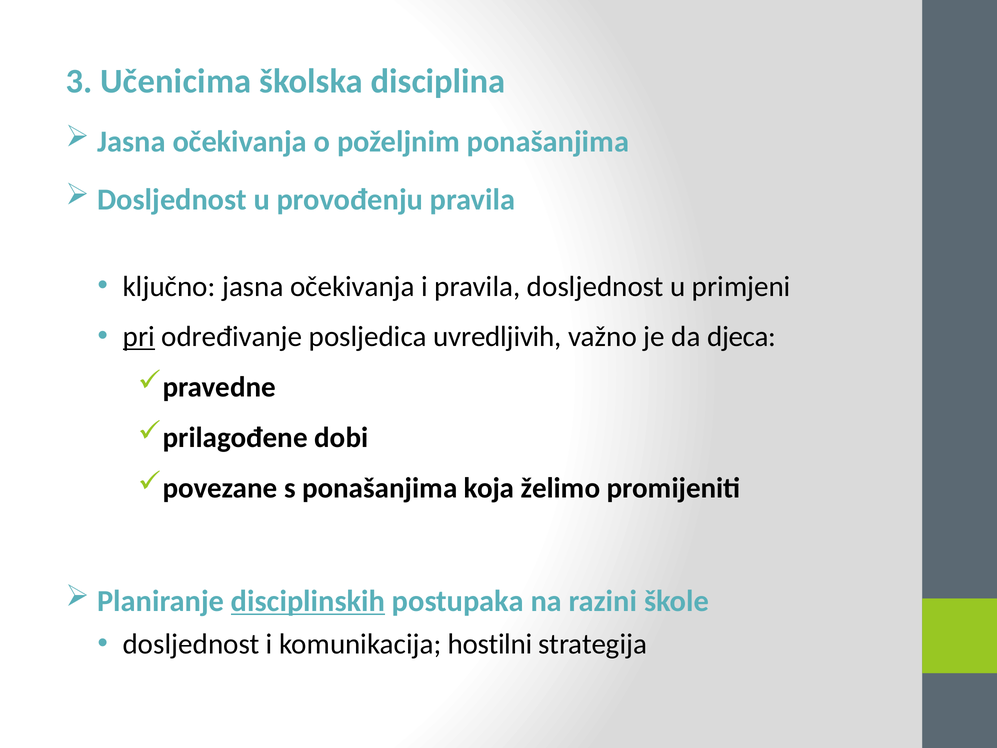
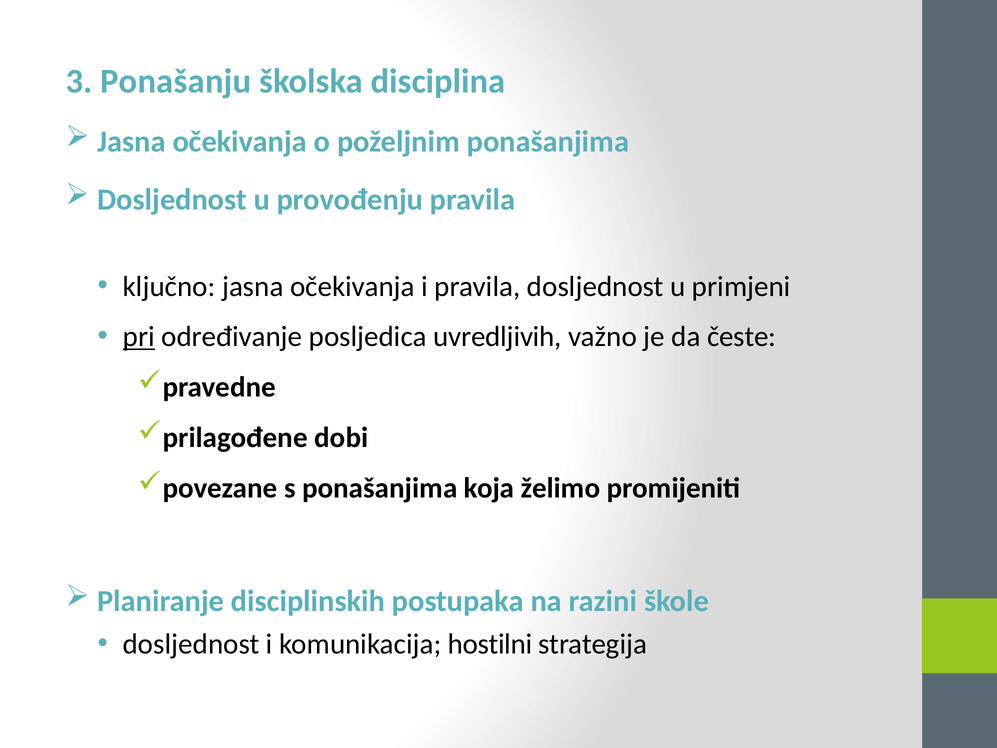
Učenicima: Učenicima -> Ponašanju
djeca: djeca -> česte
disciplinskih underline: present -> none
